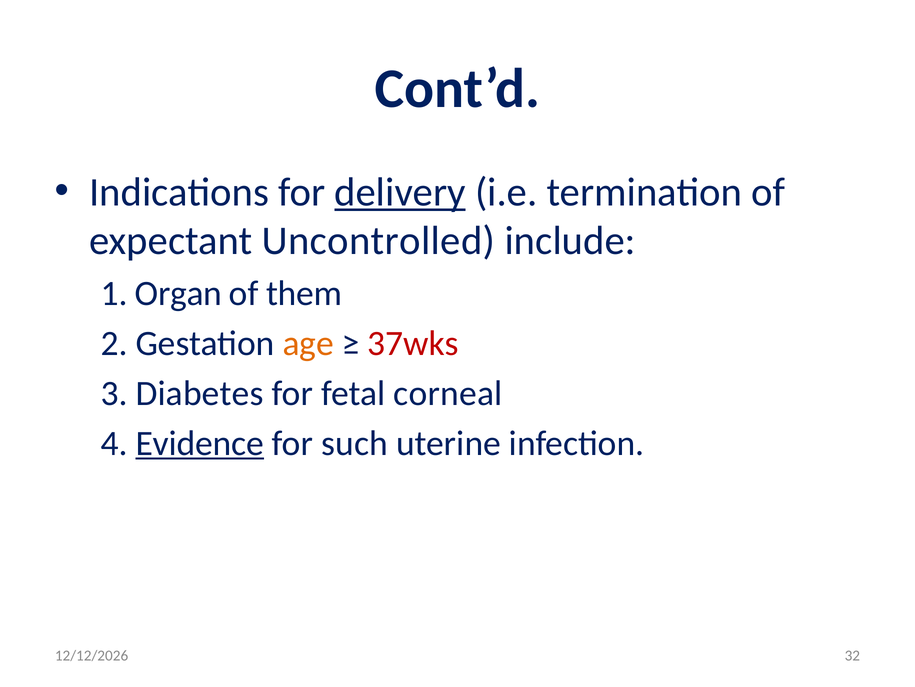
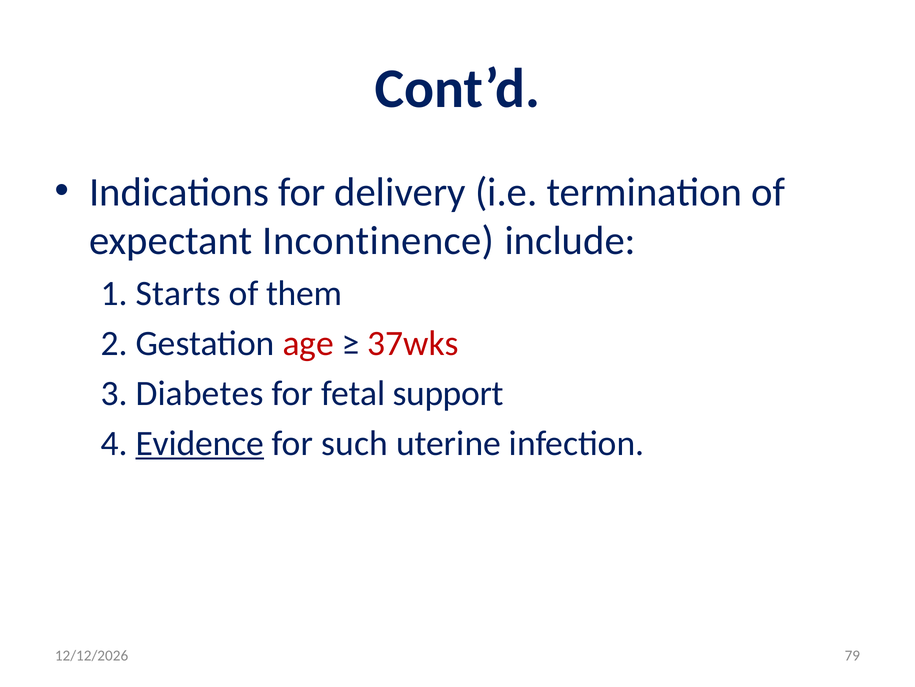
delivery underline: present -> none
Uncontrolled: Uncontrolled -> Incontinence
Organ: Organ -> Starts
age colour: orange -> red
corneal: corneal -> support
32: 32 -> 79
